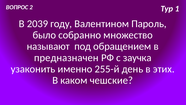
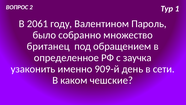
2039: 2039 -> 2061
называют: называют -> британец
предназначен: предназначен -> определенное
255-й: 255-й -> 909-й
этих: этих -> сети
